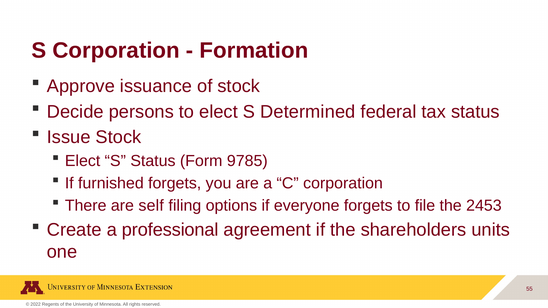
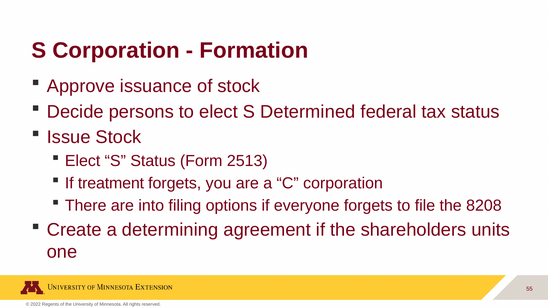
9785: 9785 -> 2513
furnished: furnished -> treatment
self: self -> into
2453: 2453 -> 8208
professional: professional -> determining
